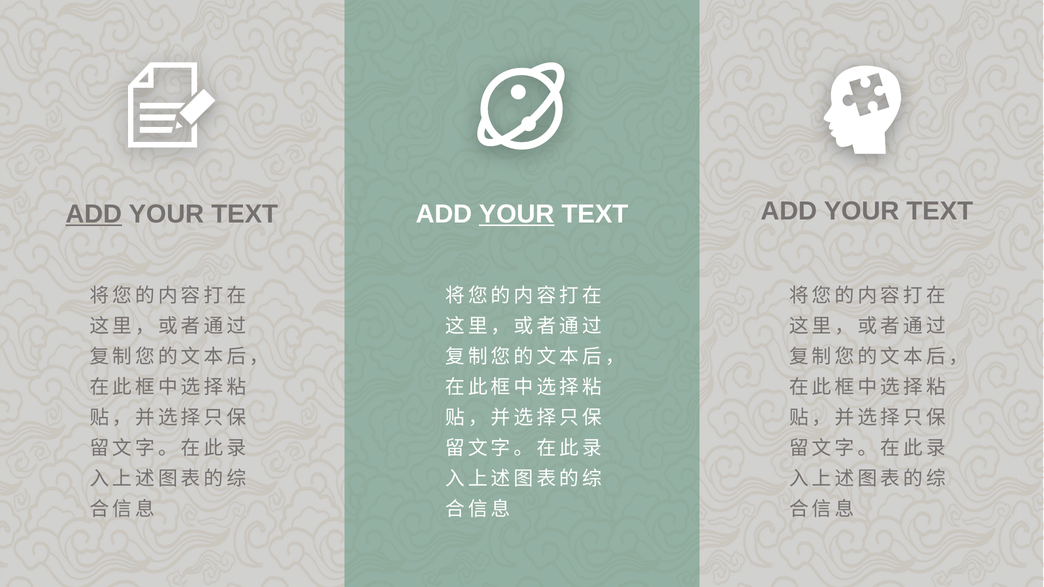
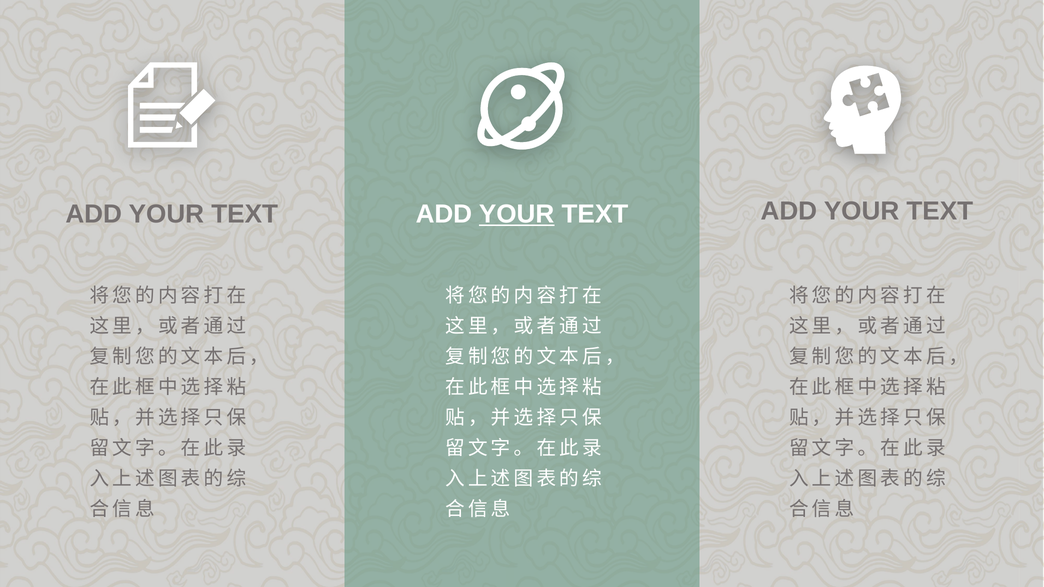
ADD at (94, 214) underline: present -> none
